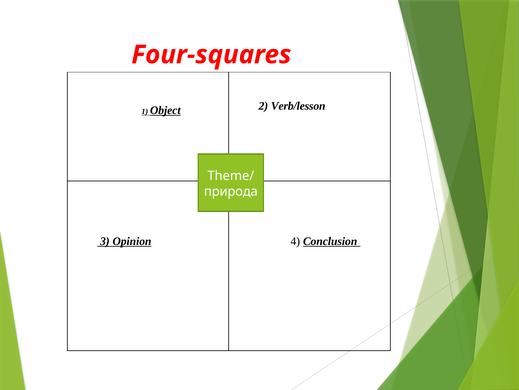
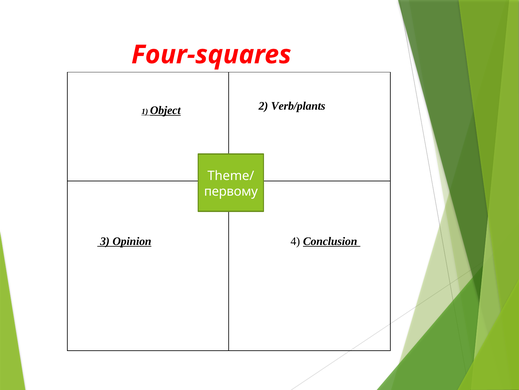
Verb/lesson: Verb/lesson -> Verb/plants
природа: природа -> первому
